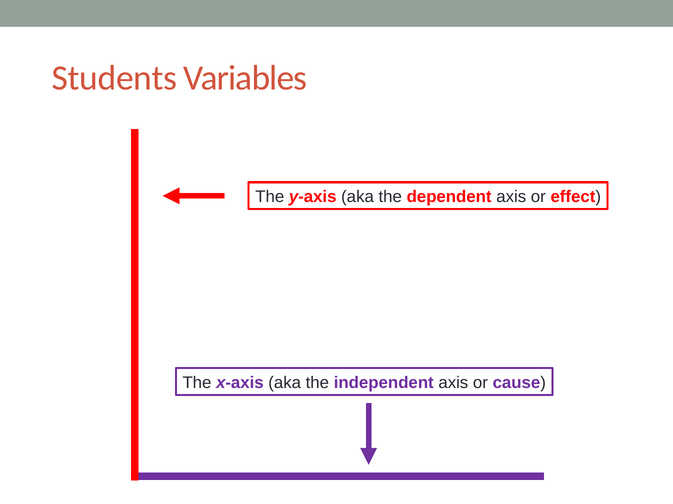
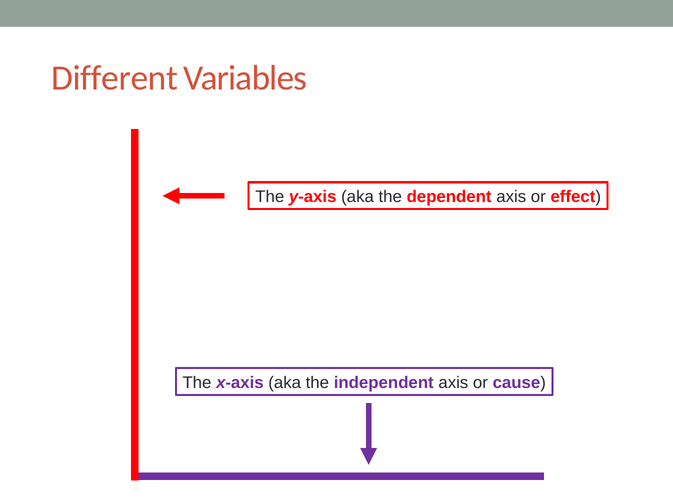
Students: Students -> Different
